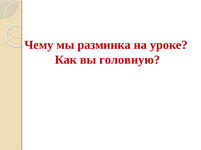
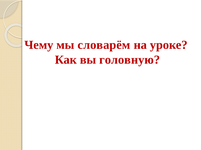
разминка: разминка -> словарём
